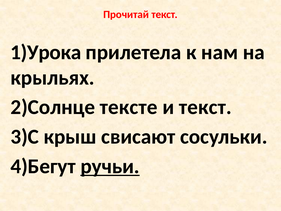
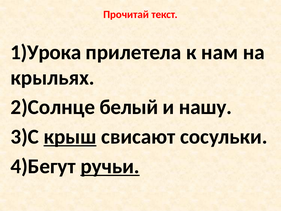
тексте: тексте -> белый
и текст: текст -> нашу
крыш underline: none -> present
